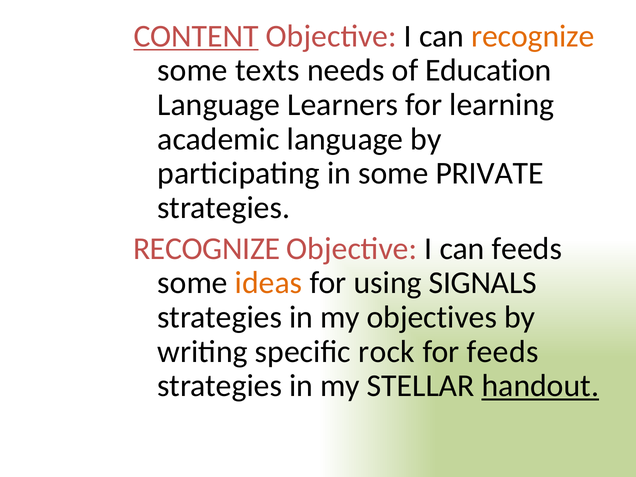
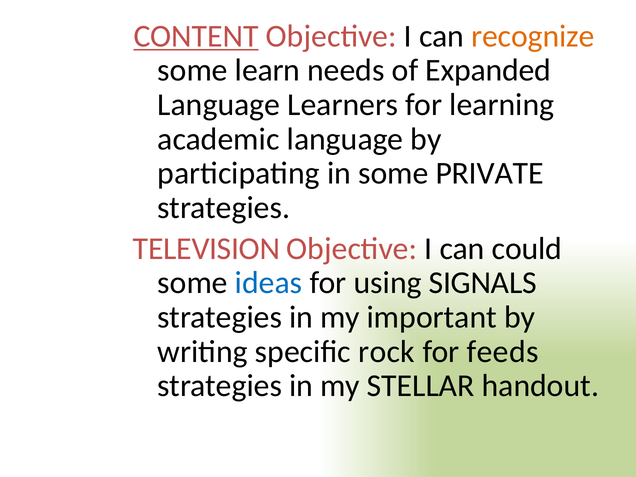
texts: texts -> learn
Education: Education -> Expanded
RECOGNIZE at (207, 249): RECOGNIZE -> TELEVISION
can feeds: feeds -> could
ideas colour: orange -> blue
objectives: objectives -> important
handout underline: present -> none
